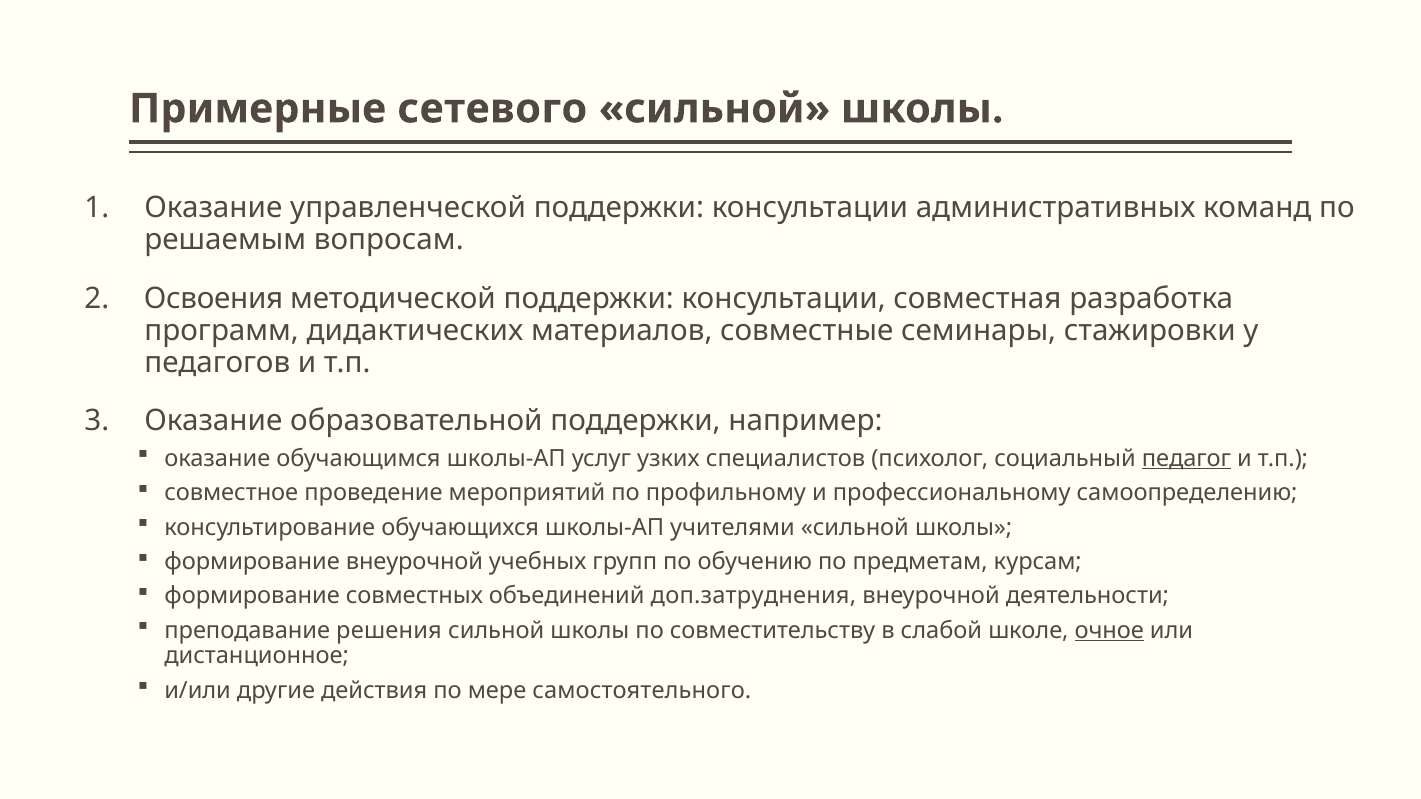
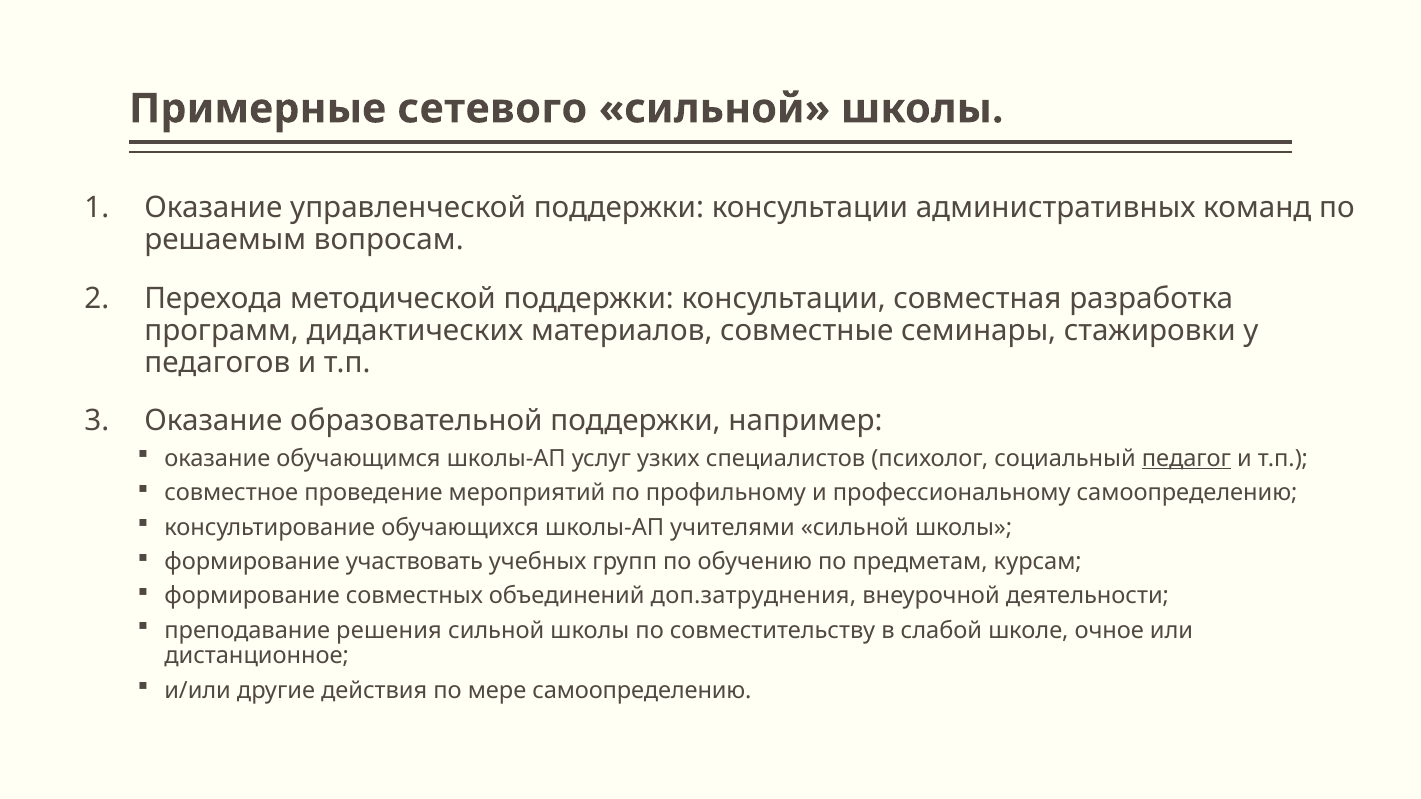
Освоения: Освоения -> Перехода
формирование внеурочной: внеурочной -> участвовать
очное underline: present -> none
мере самостоятельного: самостоятельного -> самоопределению
